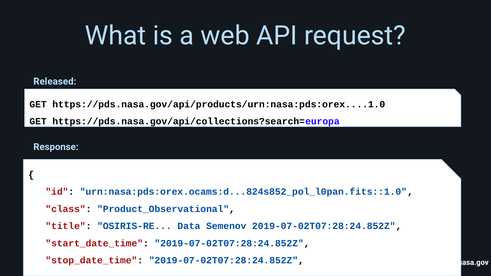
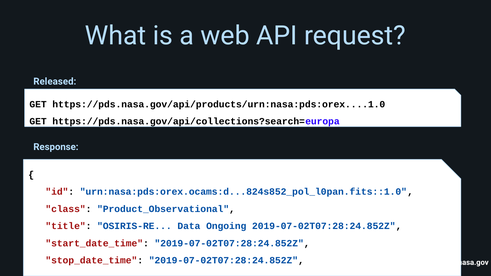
Semenov: Semenov -> Ongoing
